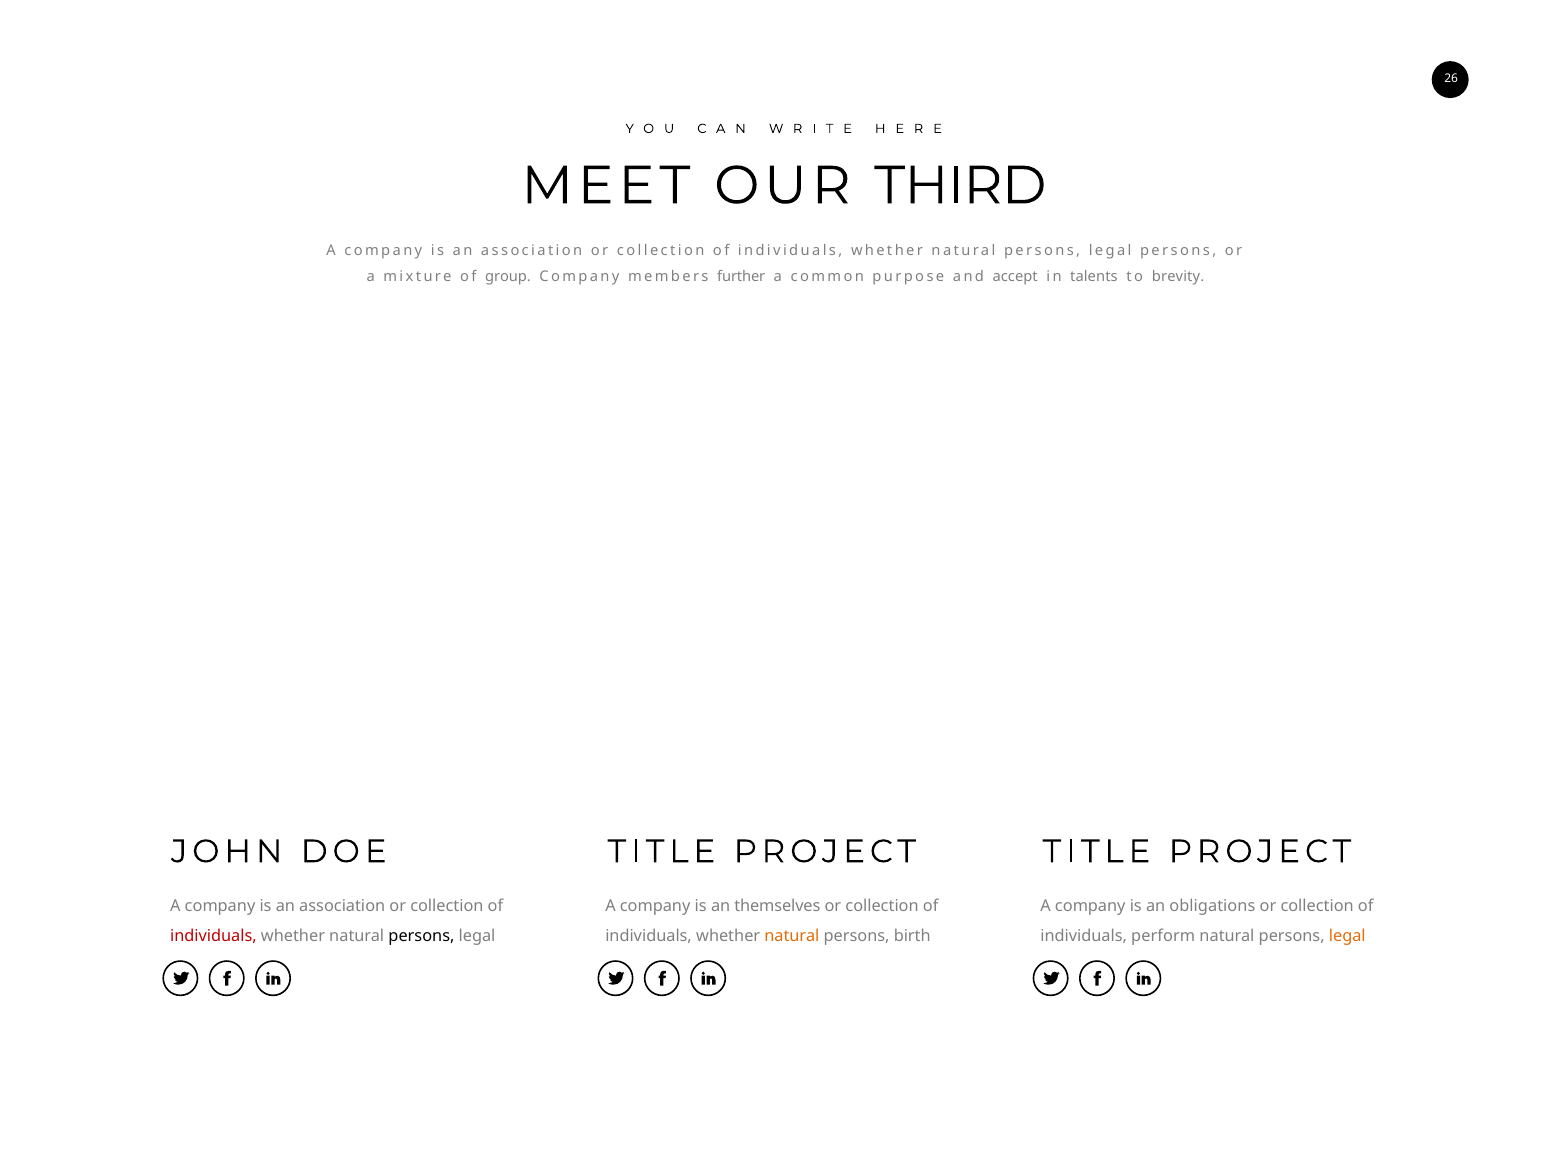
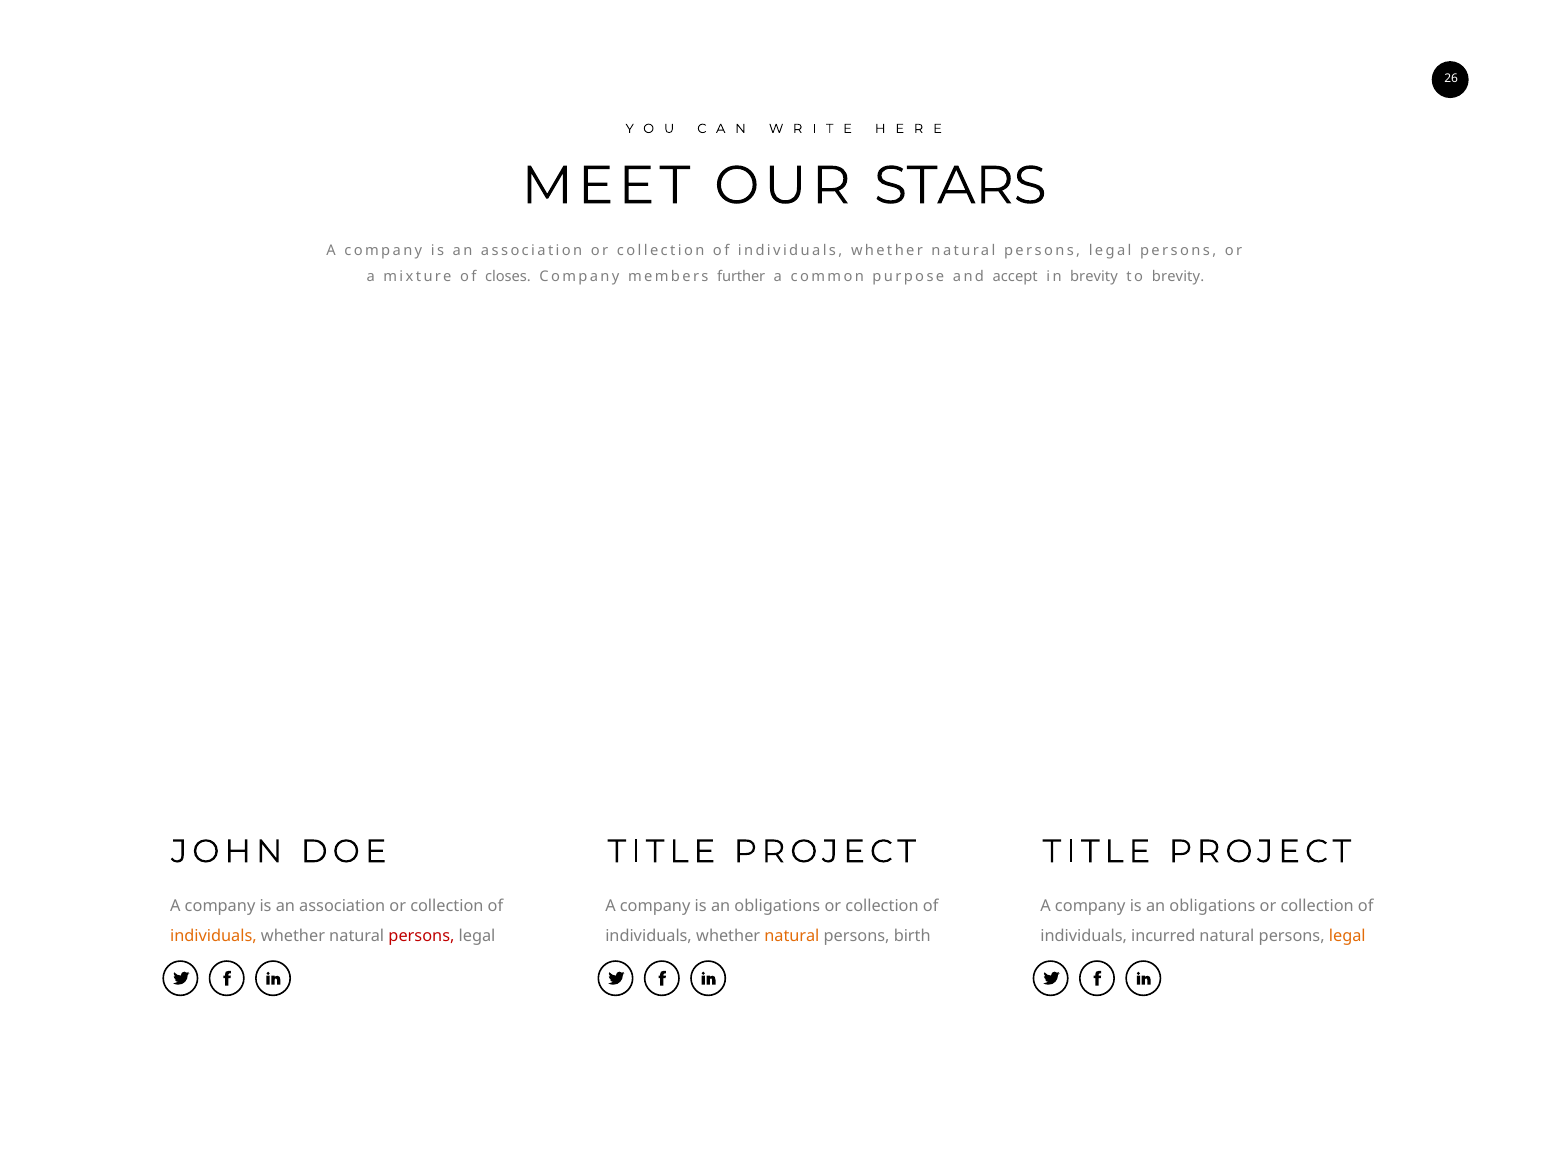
THIRD: THIRD -> STARS
group: group -> closes
in talents: talents -> brevity
themselves at (777, 907): themselves -> obligations
individuals at (213, 936) colour: red -> orange
persons at (421, 936) colour: black -> red
perform: perform -> incurred
